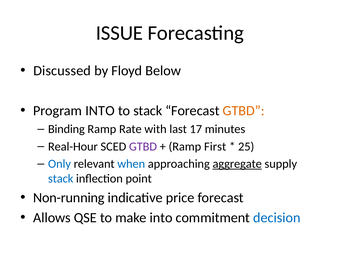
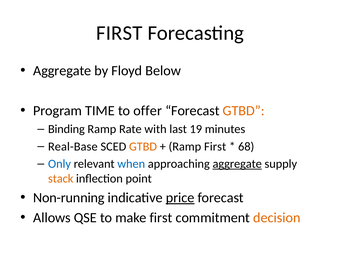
ISSUE at (119, 33): ISSUE -> FIRST
Discussed at (62, 71): Discussed -> Aggregate
Program INTO: INTO -> TIME
to stack: stack -> offer
17: 17 -> 19
Real-Hour: Real-Hour -> Real-Base
GTBD at (143, 146) colour: purple -> orange
25: 25 -> 68
stack at (61, 179) colour: blue -> orange
price underline: none -> present
make into: into -> first
decision colour: blue -> orange
